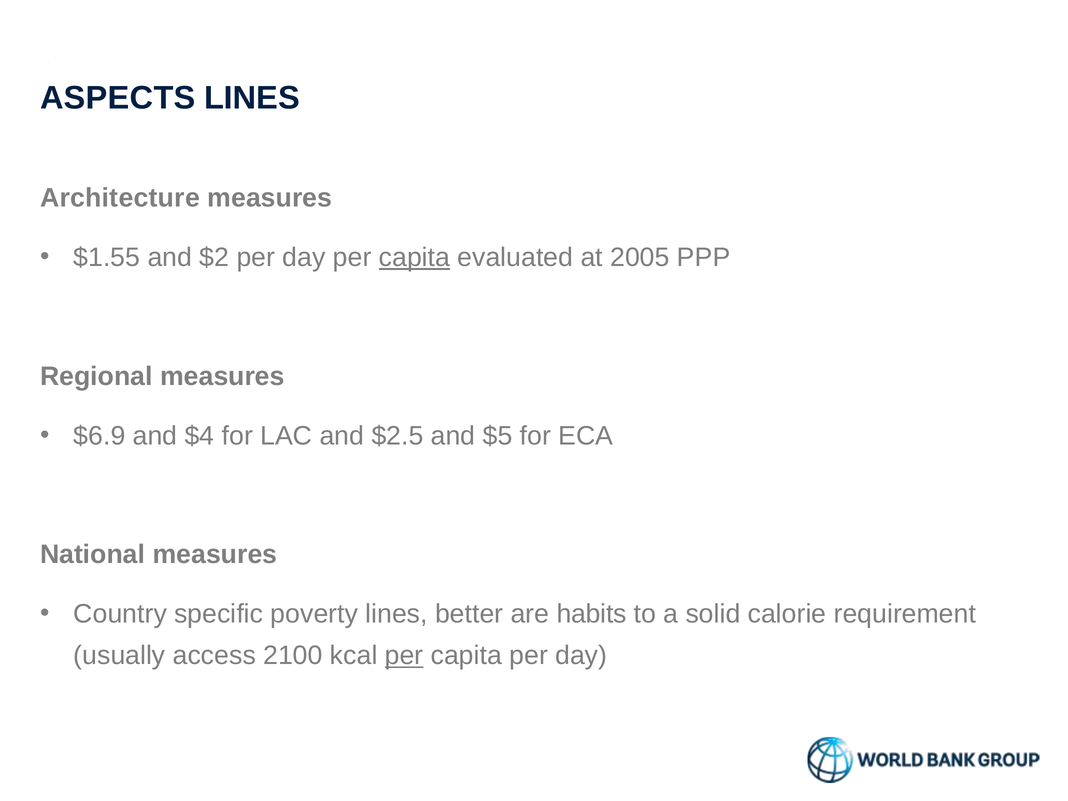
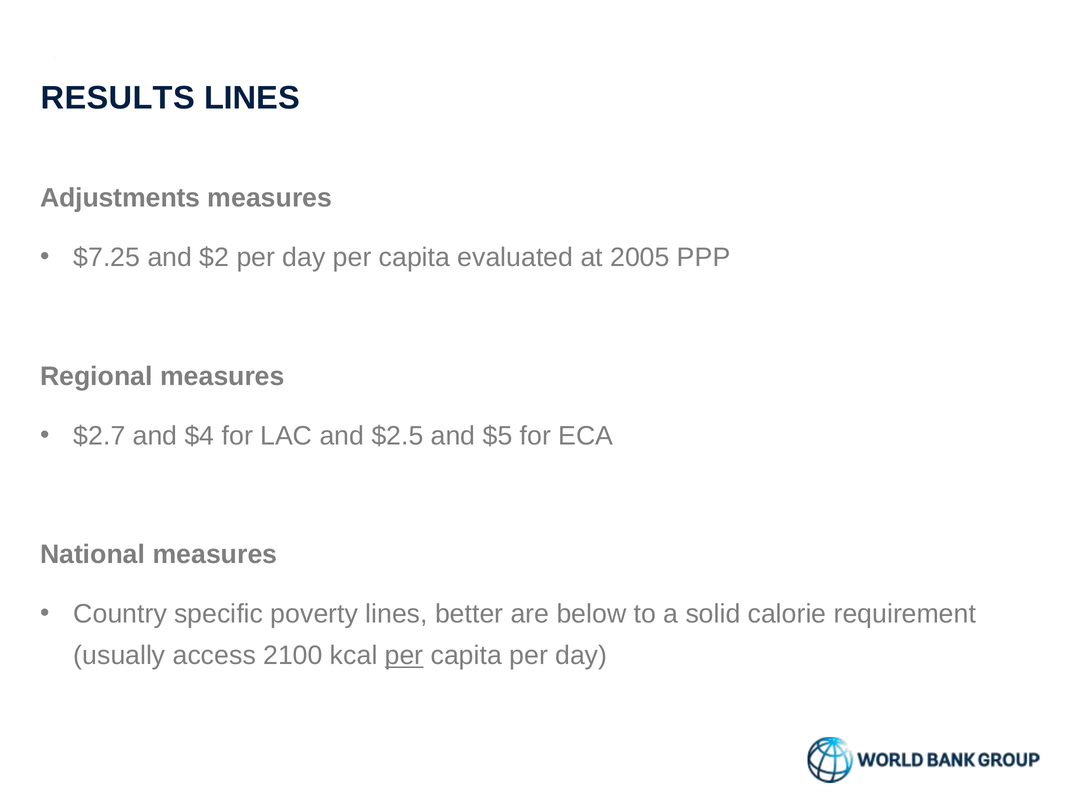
ASPECTS: ASPECTS -> RESULTS
Architecture: Architecture -> Adjustments
$1.55: $1.55 -> $7.25
capita at (414, 257) underline: present -> none
$6.9: $6.9 -> $2.7
habits: habits -> below
